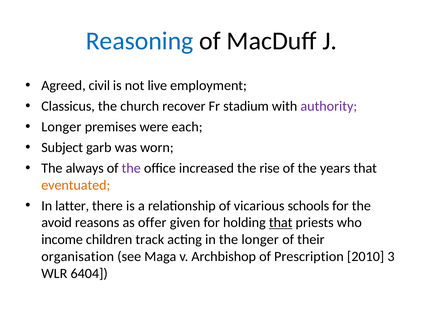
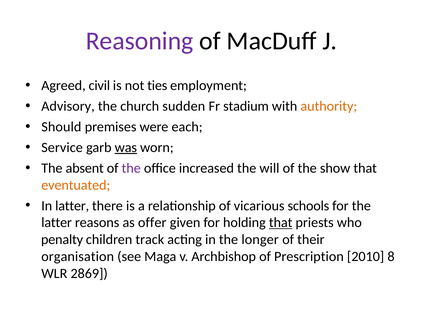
Reasoning colour: blue -> purple
live: live -> ties
Classicus: Classicus -> Advisory
recover: recover -> sudden
authority colour: purple -> orange
Longer at (61, 127): Longer -> Should
Subject: Subject -> Service
was underline: none -> present
always: always -> absent
rise: rise -> will
years: years -> show
avoid at (57, 223): avoid -> latter
income: income -> penalty
3: 3 -> 8
6404: 6404 -> 2869
